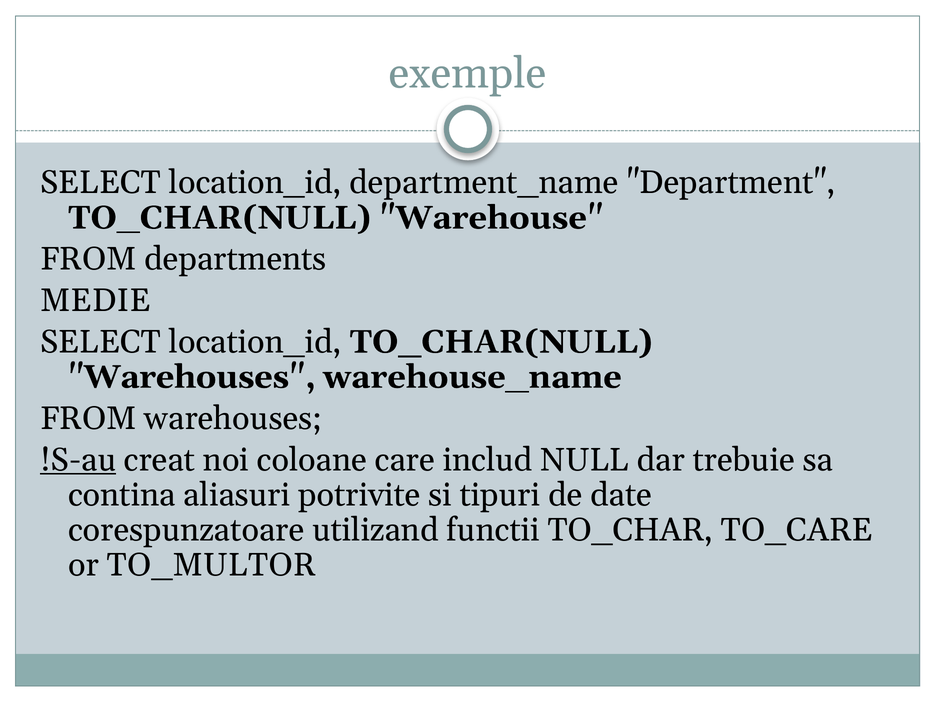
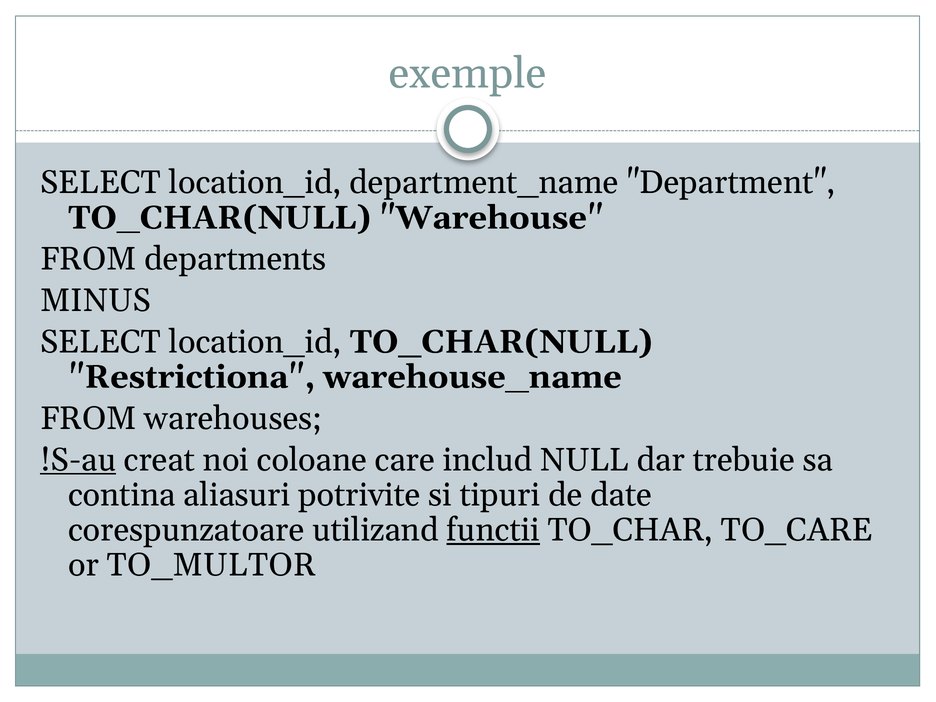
MEDIE: MEDIE -> MINUS
Warehouses at (192, 377): Warehouses -> Restrictiona
functii underline: none -> present
